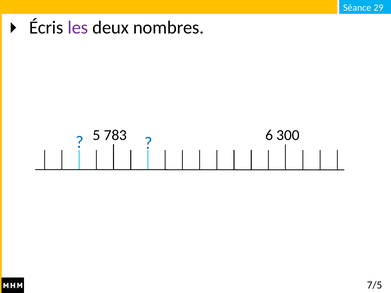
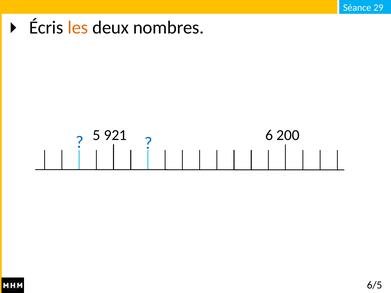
les colour: purple -> orange
783: 783 -> 921
300: 300 -> 200
7/5: 7/5 -> 6/5
